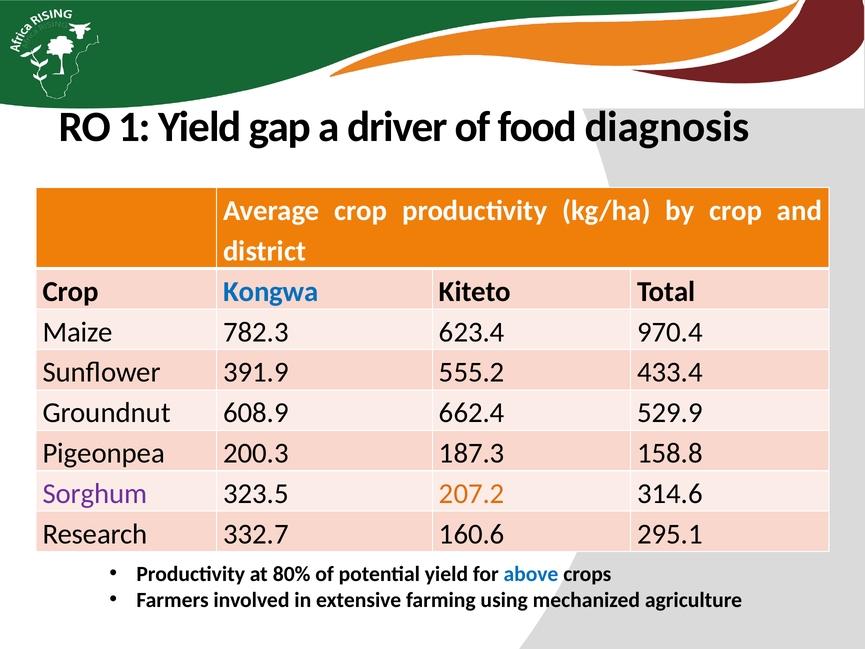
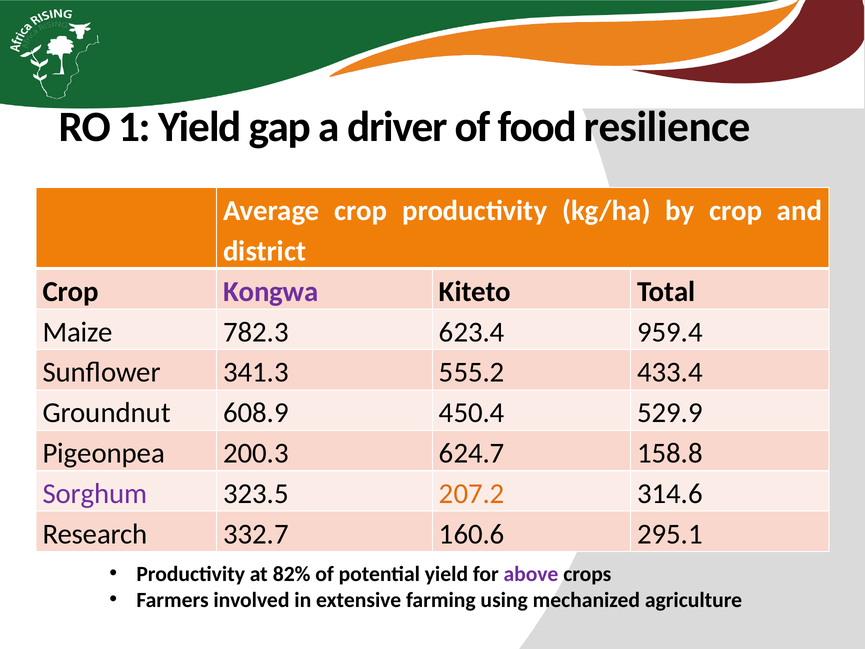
diagnosis: diagnosis -> resilience
Kongwa colour: blue -> purple
970.4: 970.4 -> 959.4
391.9: 391.9 -> 341.3
662.4: 662.4 -> 450.4
187.3: 187.3 -> 624.7
80%: 80% -> 82%
above colour: blue -> purple
